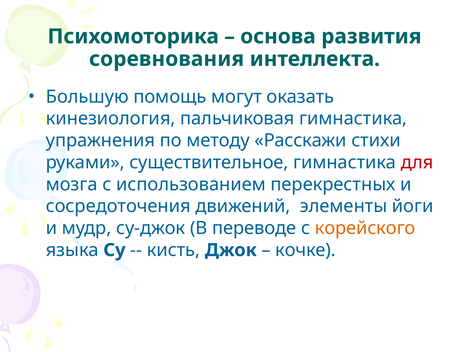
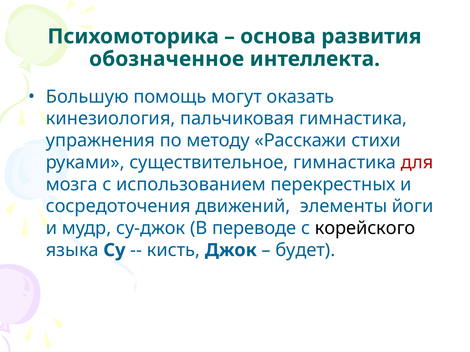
соревнования: соревнования -> обозначенное
корейского colour: orange -> black
кочке: кочке -> будет
